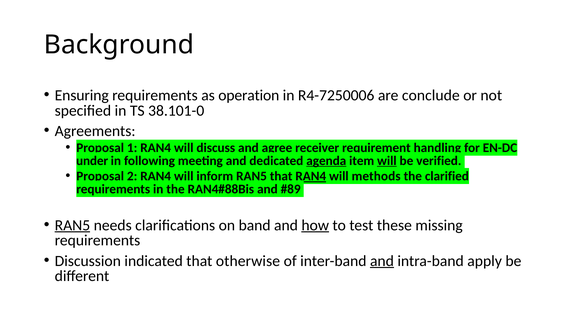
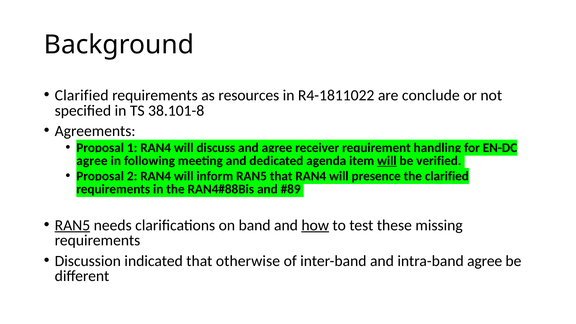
Ensuring at (82, 95): Ensuring -> Clarified
operation: operation -> resources
R4-7250006: R4-7250006 -> R4-1811022
38.101-0: 38.101-0 -> 38.101-8
under at (92, 161): under -> agree
agenda underline: present -> none
RAN4 at (311, 176) underline: present -> none
methods: methods -> presence
and at (382, 261) underline: present -> none
intra-band apply: apply -> agree
